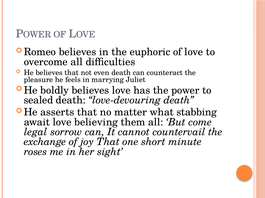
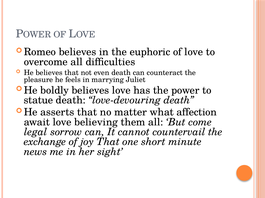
sealed: sealed -> statue
stabbing: stabbing -> affection
roses: roses -> news
